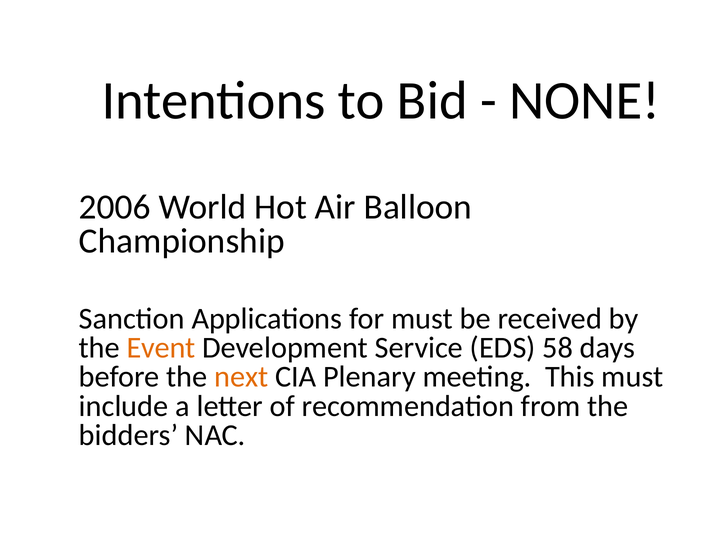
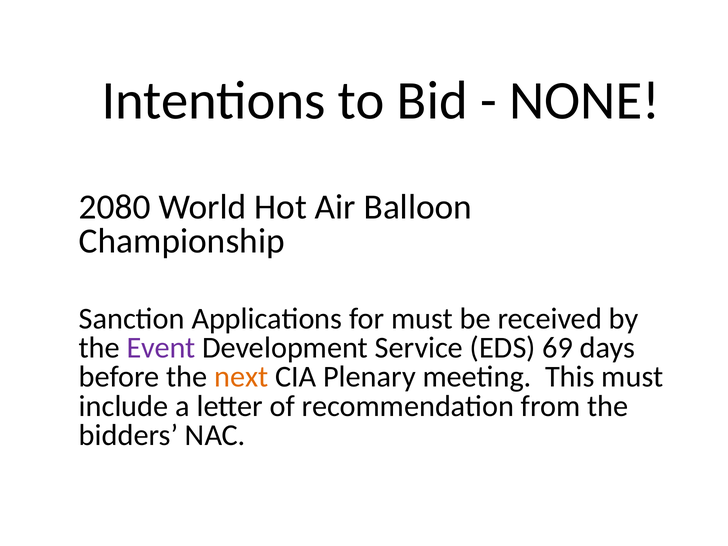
2006: 2006 -> 2080
Event colour: orange -> purple
58: 58 -> 69
